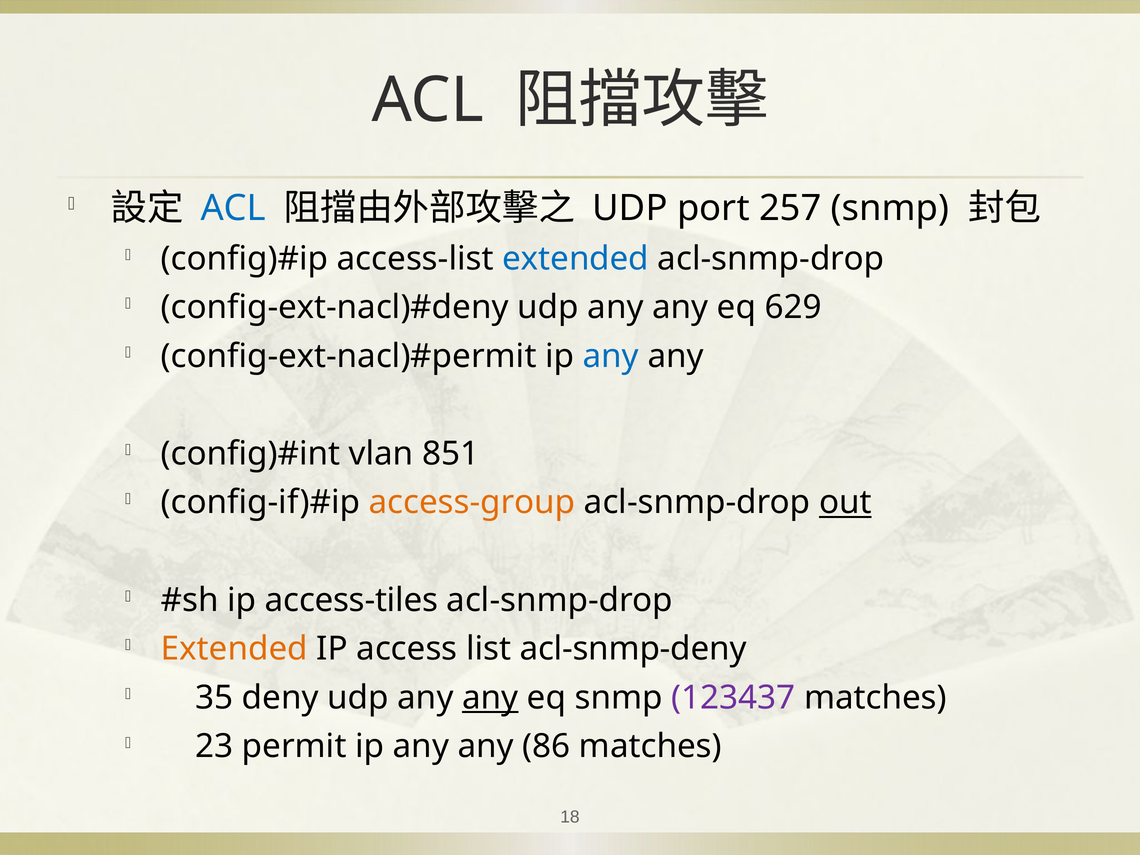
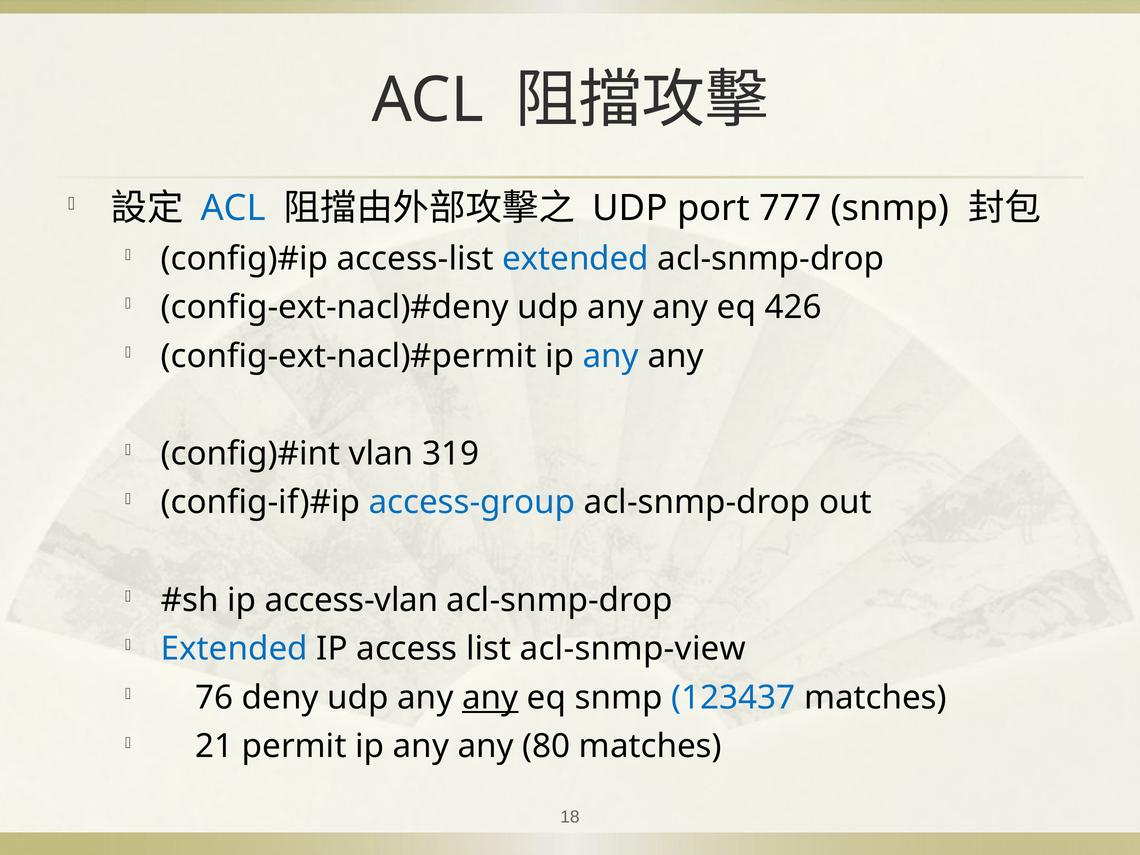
257: 257 -> 777
629: 629 -> 426
851: 851 -> 319
access-group colour: orange -> blue
out underline: present -> none
access-tiles: access-tiles -> access-vlan
Extended at (234, 649) colour: orange -> blue
acl-snmp-deny: acl-snmp-deny -> acl-snmp-view
35: 35 -> 76
123437 colour: purple -> blue
23: 23 -> 21
86: 86 -> 80
